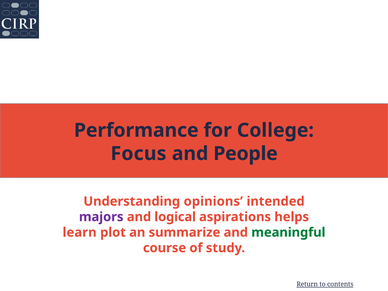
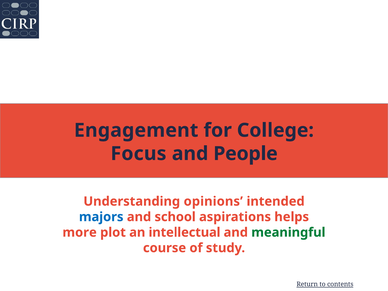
Performance: Performance -> Engagement
majors colour: purple -> blue
logical: logical -> school
learn: learn -> more
summarize: summarize -> intellectual
